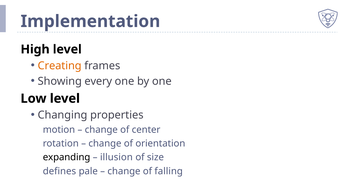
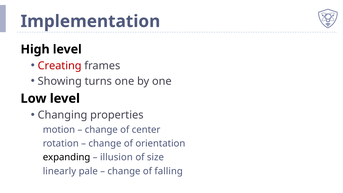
Creating colour: orange -> red
every: every -> turns
defines: defines -> linearly
